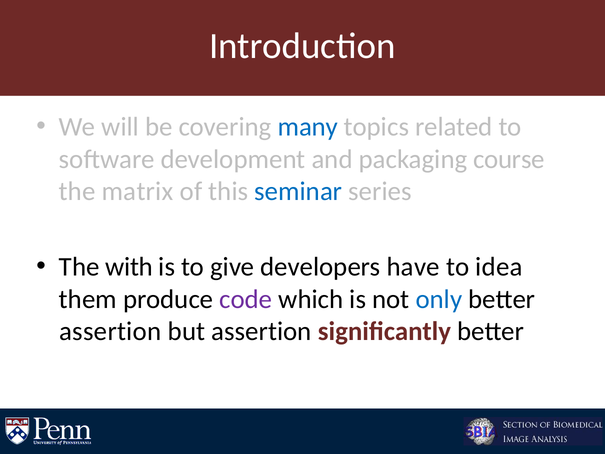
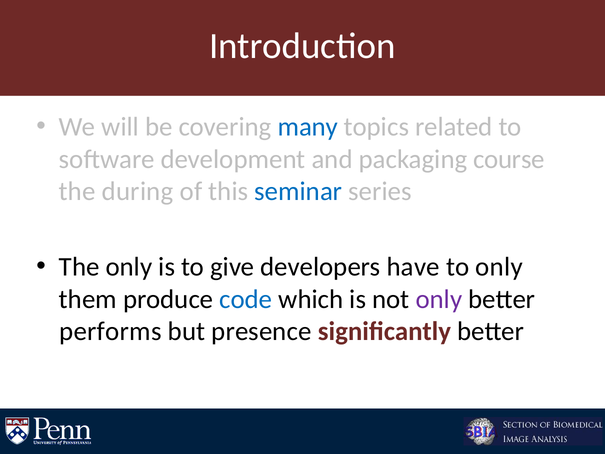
matrix: matrix -> during
The with: with -> only
to idea: idea -> only
code colour: purple -> blue
only at (439, 299) colour: blue -> purple
assertion at (110, 331): assertion -> performs
but assertion: assertion -> presence
